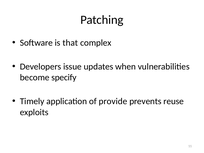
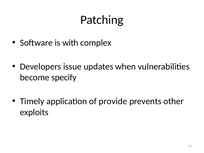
that: that -> with
reuse: reuse -> other
